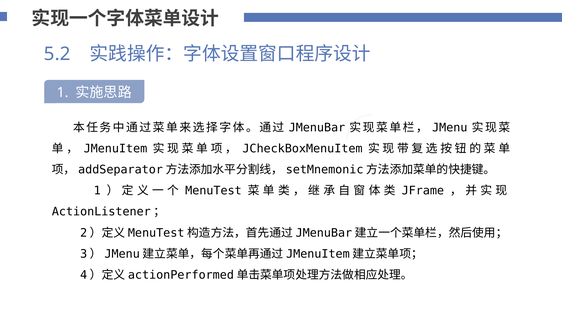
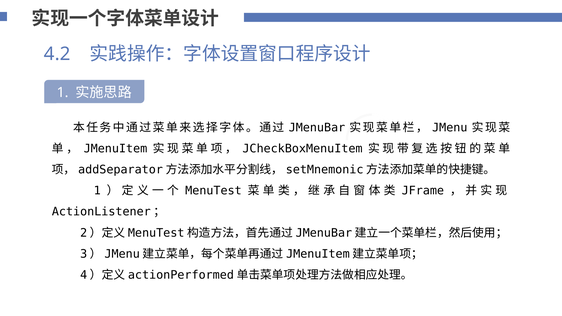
5.2: 5.2 -> 4.2
